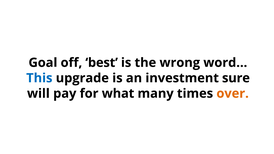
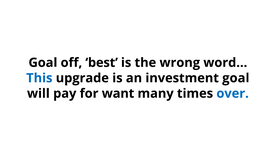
investment sure: sure -> goal
what: what -> want
over colour: orange -> blue
